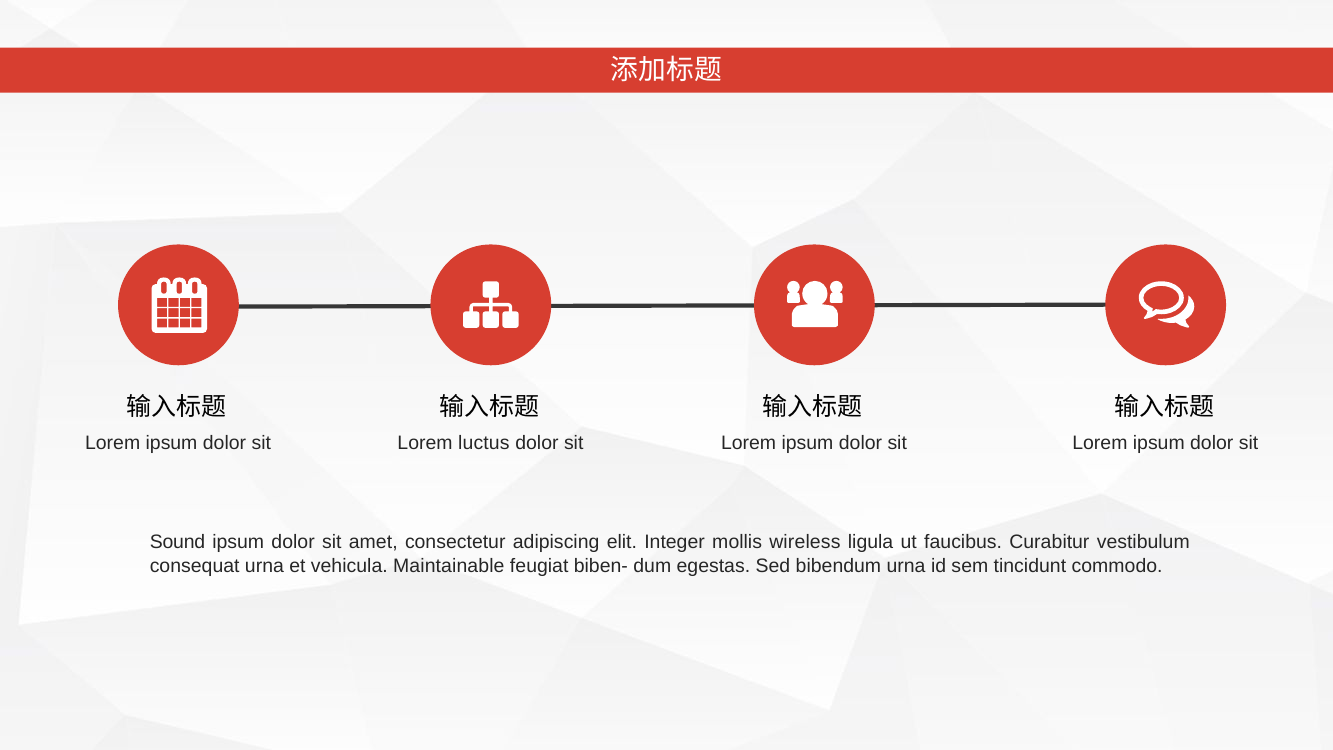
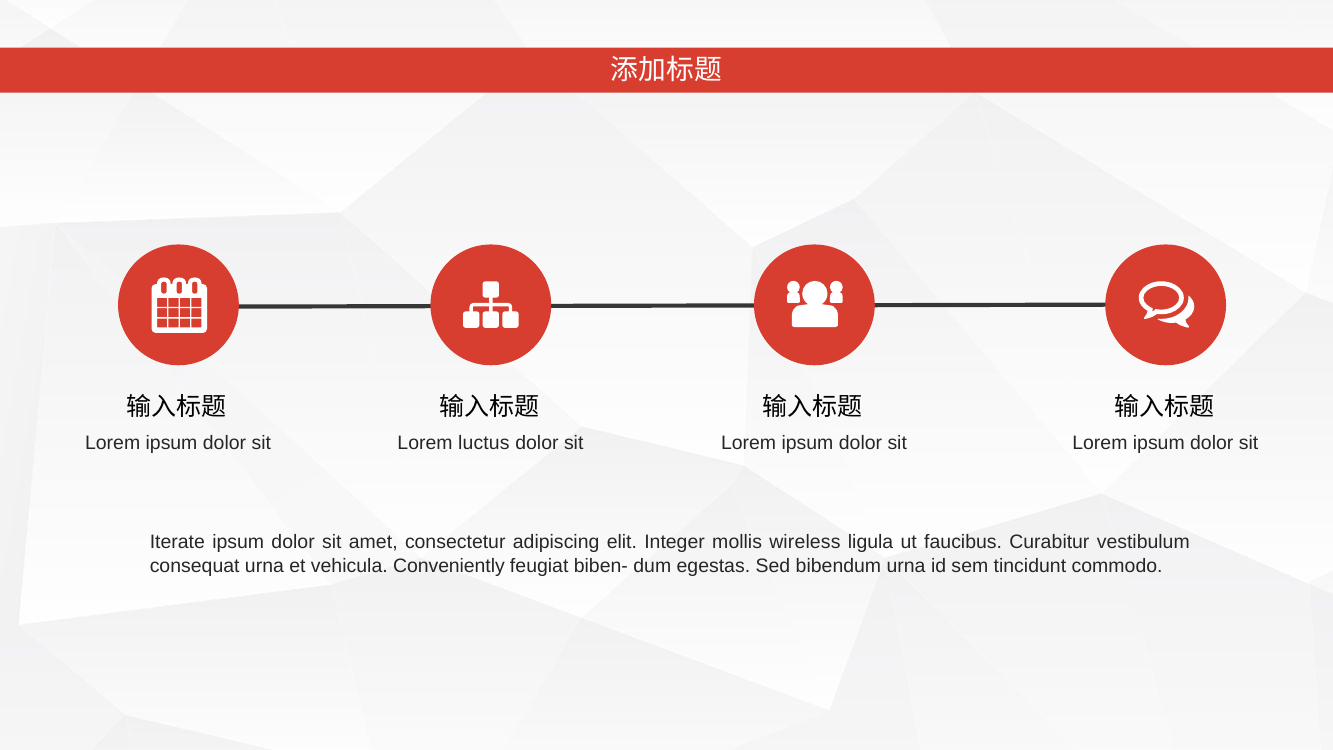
Sound: Sound -> Iterate
Maintainable: Maintainable -> Conveniently
